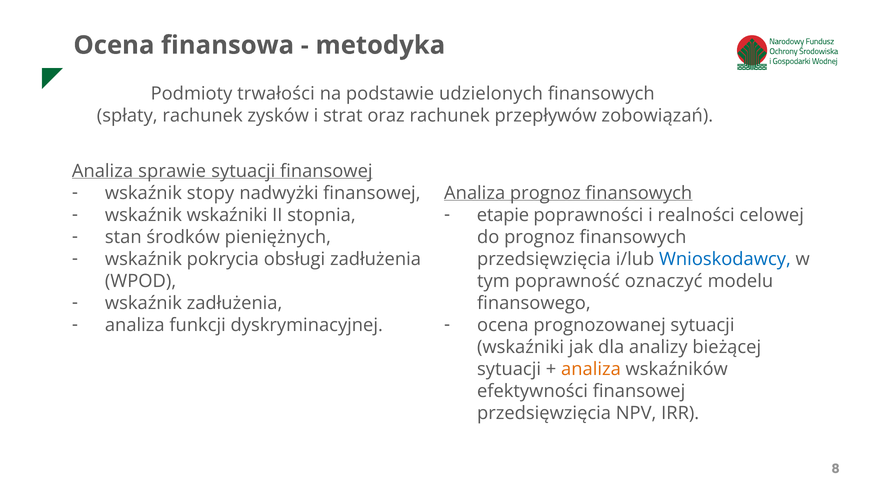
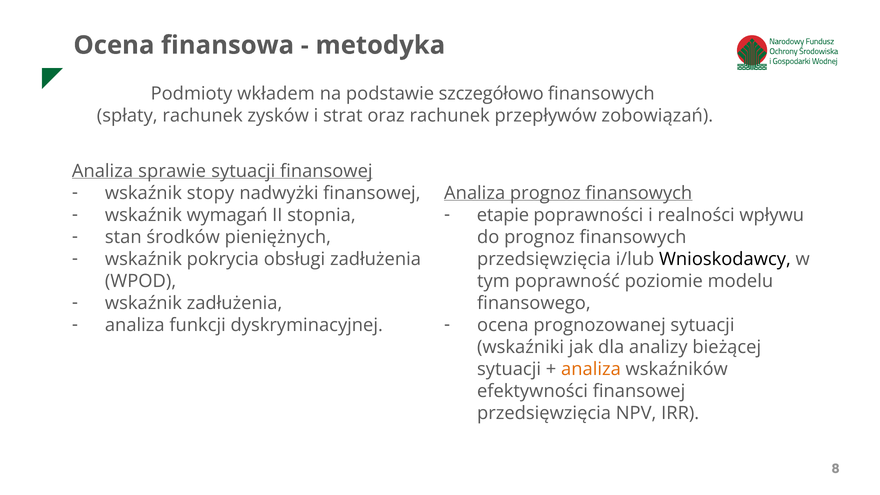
trwałości: trwałości -> wkładem
udzielonych: udzielonych -> szczegółowo
wskaźnik wskaźniki: wskaźniki -> wymagań
celowej: celowej -> wpływu
Wnioskodawcy colour: blue -> black
oznaczyć: oznaczyć -> poziomie
